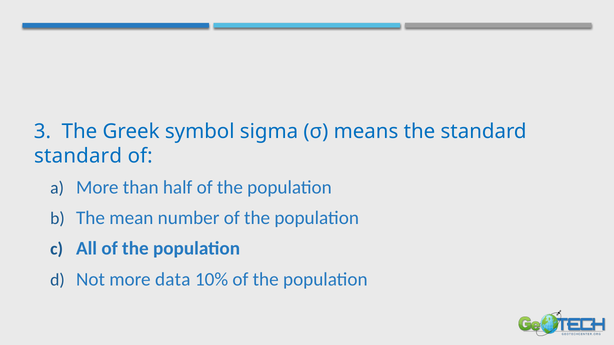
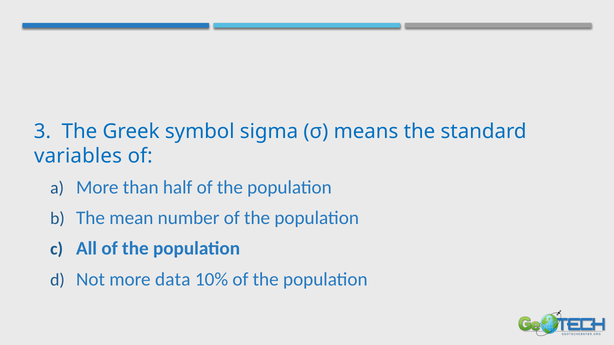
standard at (78, 156): standard -> variables
